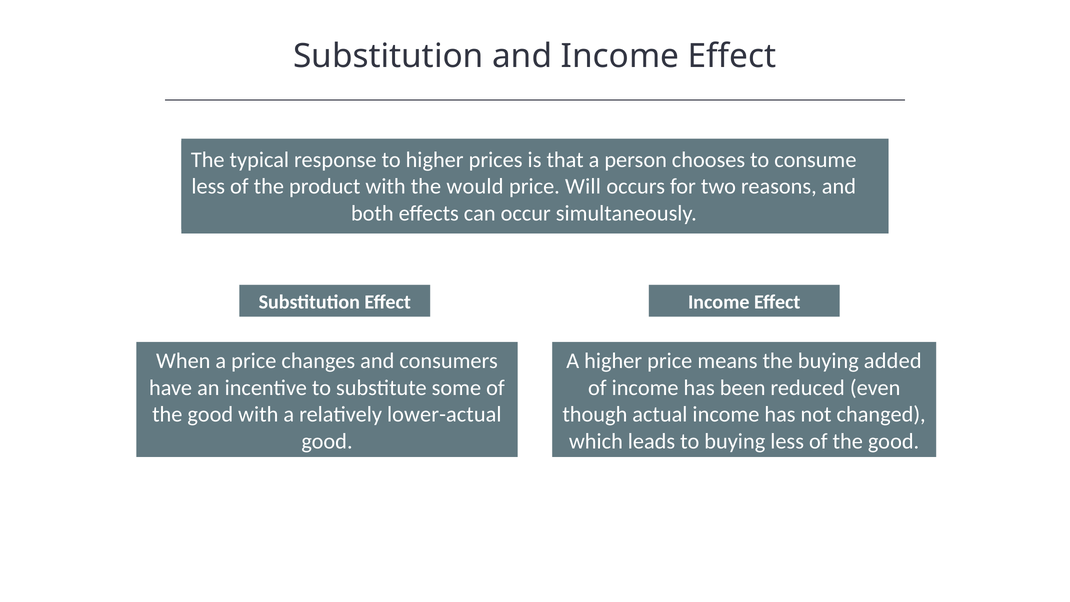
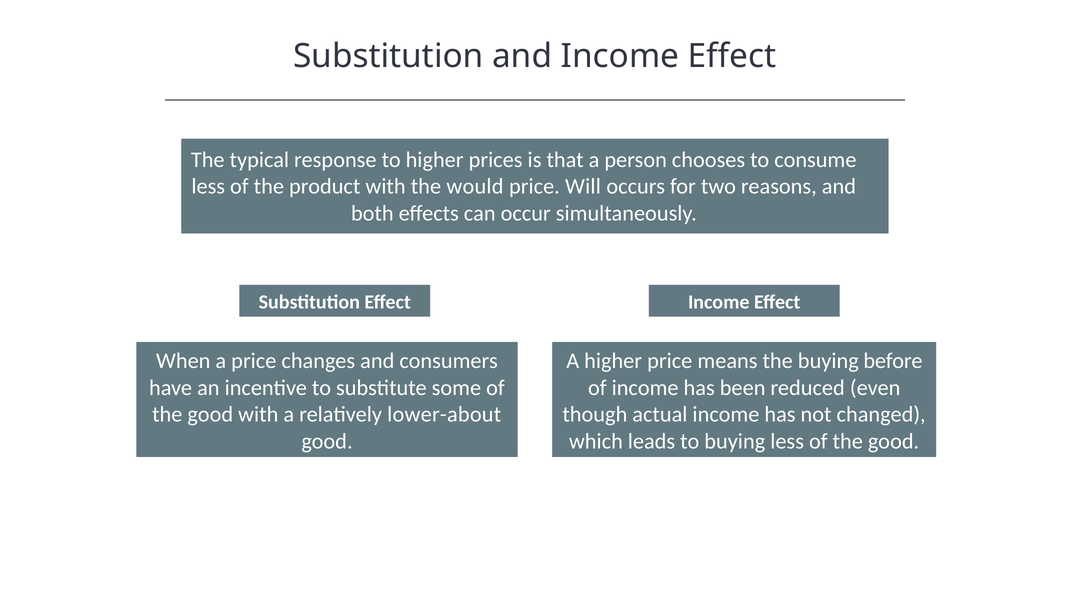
added: added -> before
lower-actual: lower-actual -> lower-about
